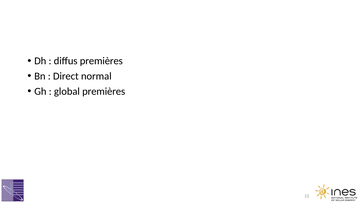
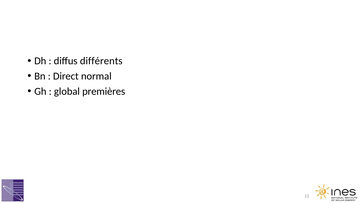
diffus premières: premières -> différents
